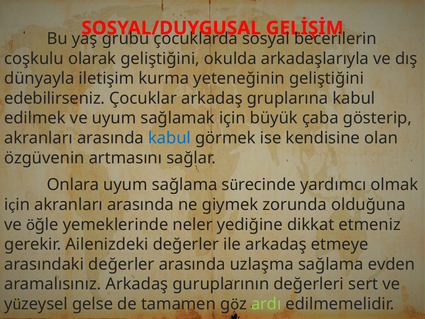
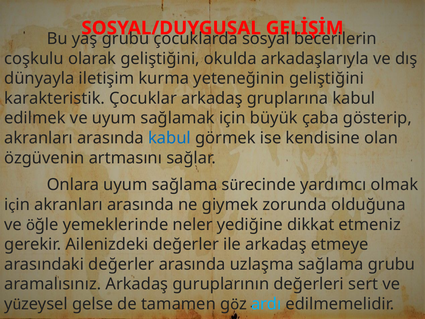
edebilirseniz: edebilirseniz -> karakteristik
sağlama evden: evden -> grubu
ardı colour: light green -> light blue
